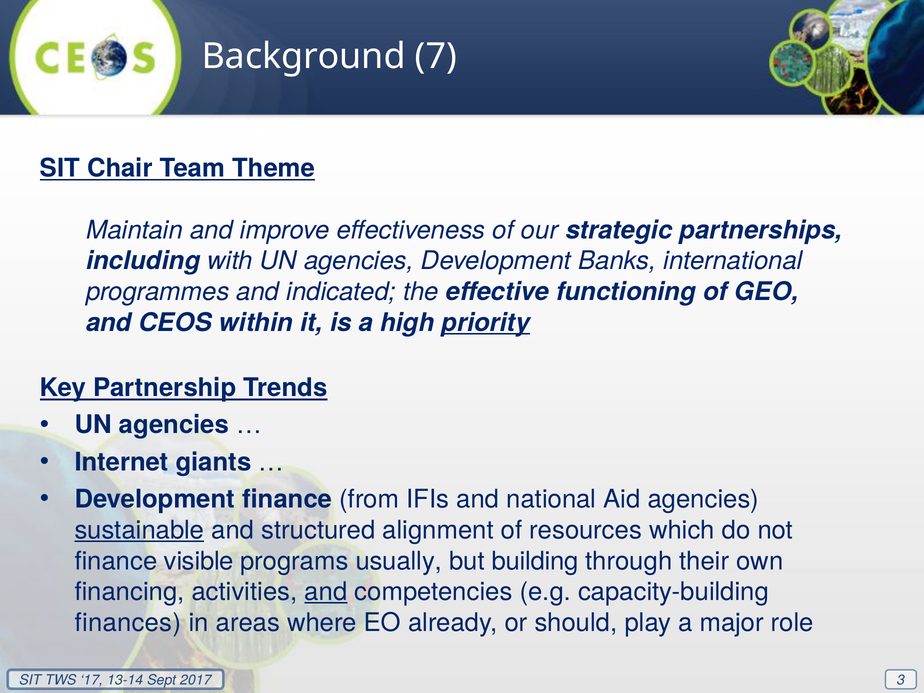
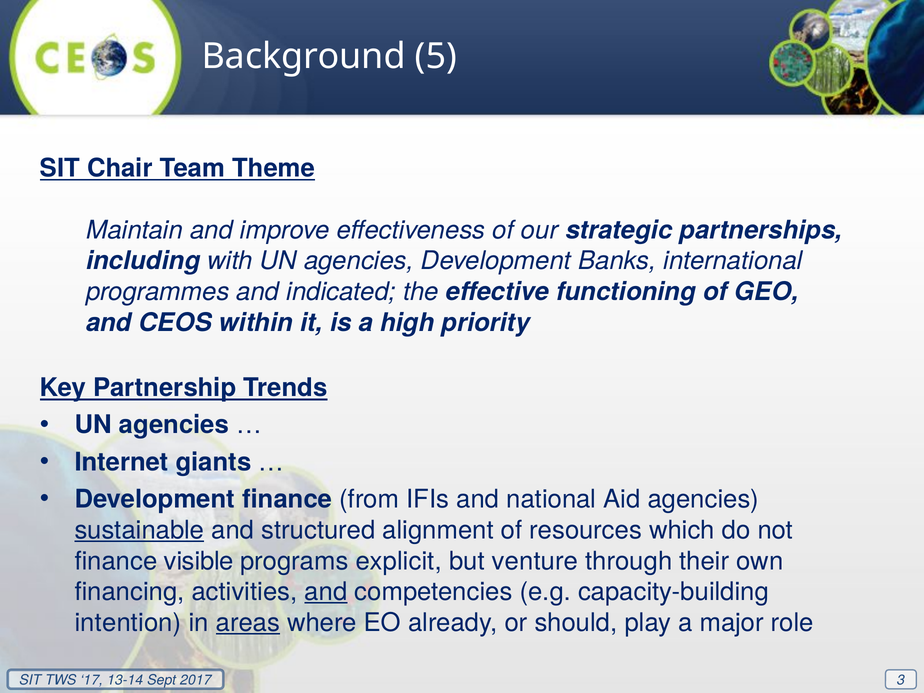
7: 7 -> 5
priority underline: present -> none
usually: usually -> explicit
building: building -> venture
finances: finances -> intention
areas underline: none -> present
